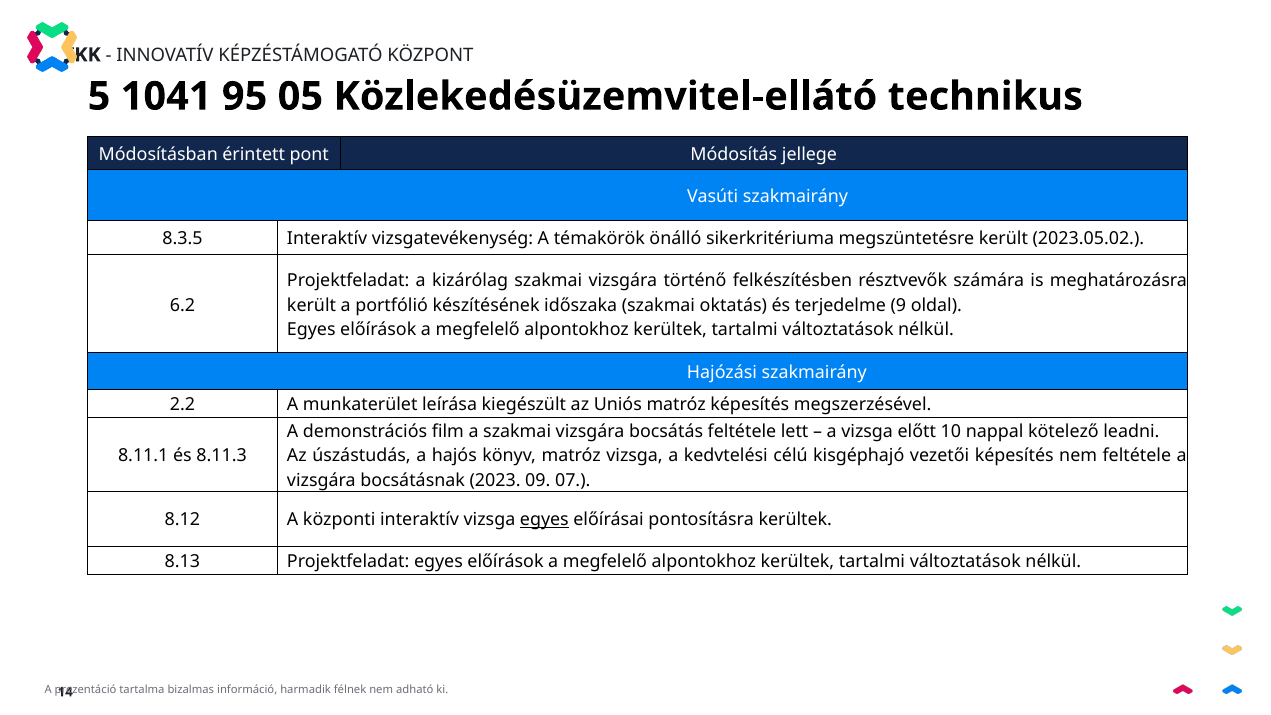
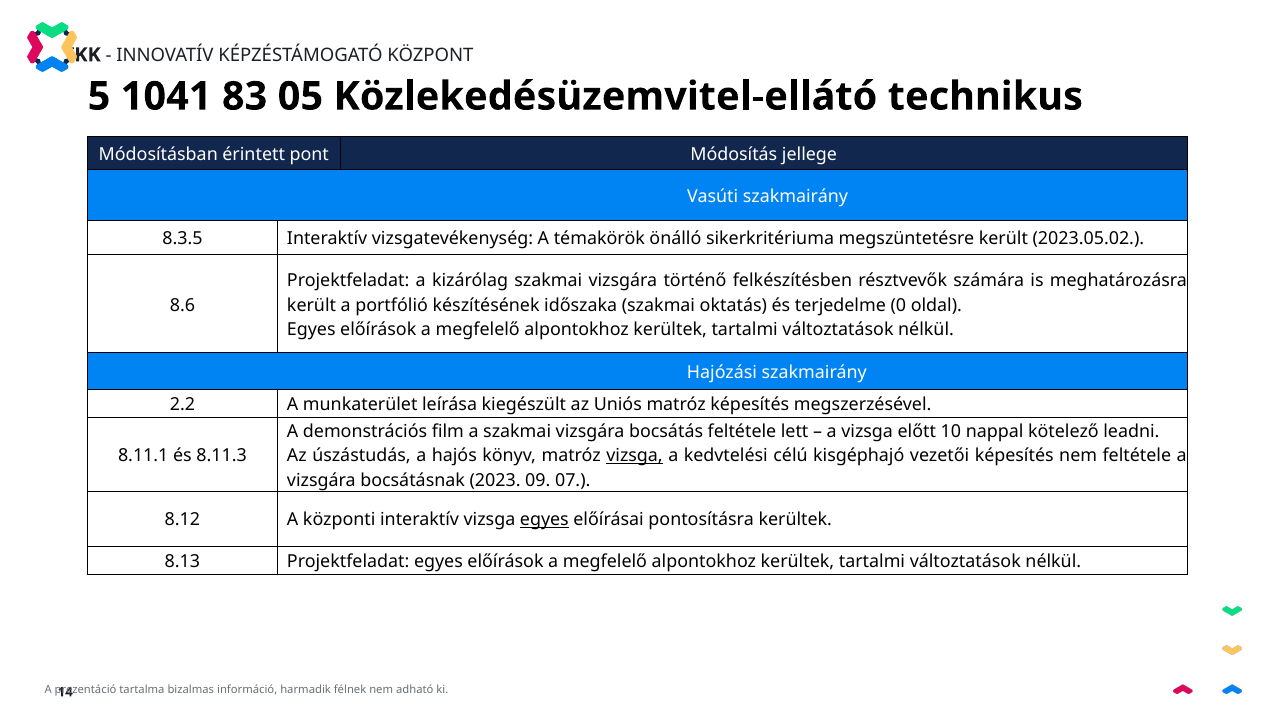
95: 95 -> 83
6.2: 6.2 -> 8.6
9: 9 -> 0
vizsga at (635, 456) underline: none -> present
